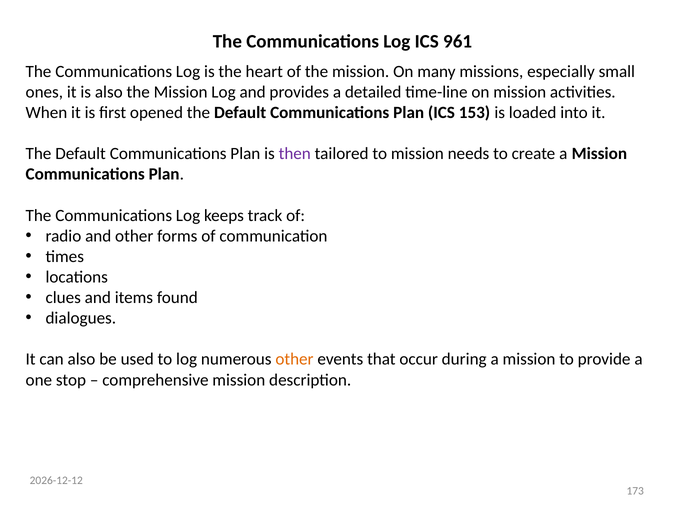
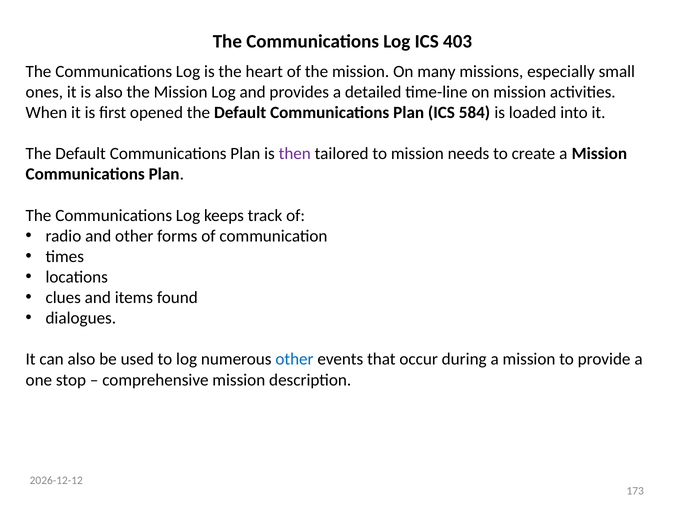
961: 961 -> 403
153: 153 -> 584
other at (294, 359) colour: orange -> blue
